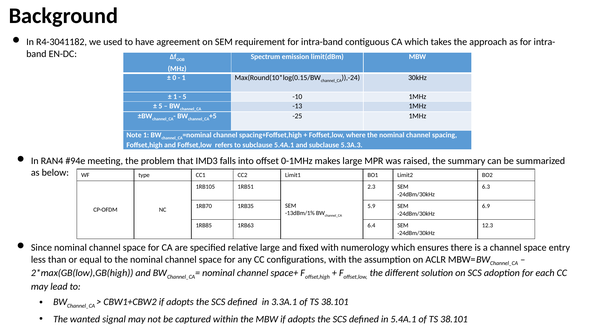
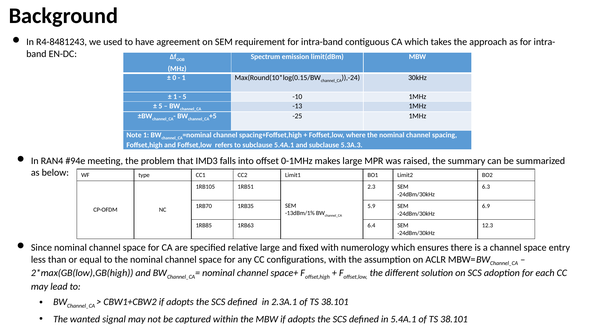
R4-3041182: R4-3041182 -> R4-8481243
3.3A.1: 3.3A.1 -> 2.3A.1
